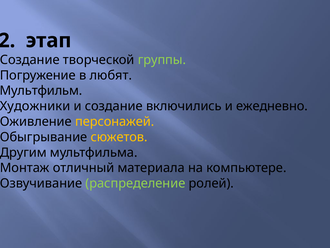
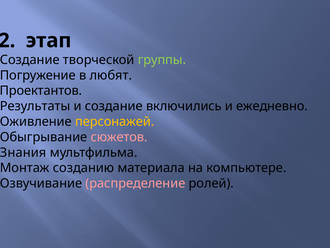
Мультфильм: Мультфильм -> Проектантов
Художники: Художники -> Результаты
сюжетов colour: yellow -> pink
Другим: Другим -> Знания
отличный: отличный -> созданию
распределение colour: light green -> pink
